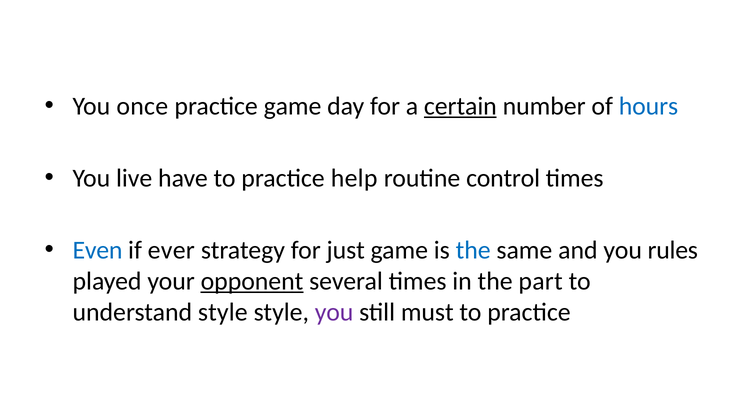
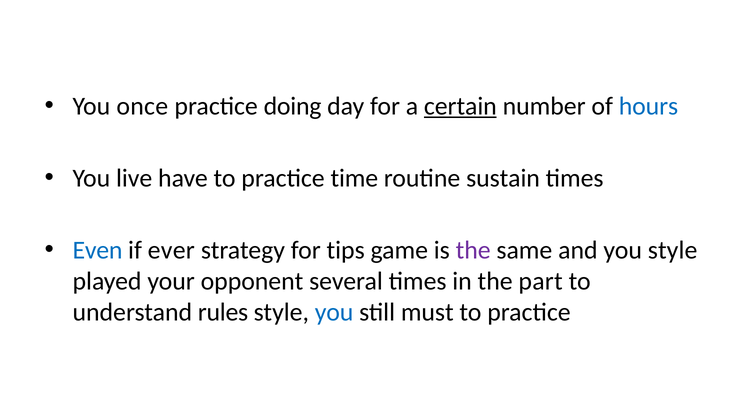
practice game: game -> doing
help: help -> time
control: control -> sustain
just: just -> tips
the at (473, 251) colour: blue -> purple
you rules: rules -> style
opponent underline: present -> none
understand style: style -> rules
you at (334, 313) colour: purple -> blue
